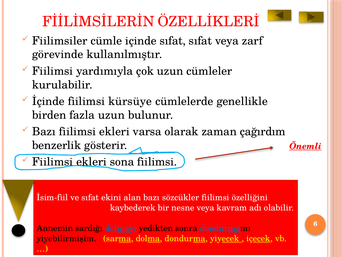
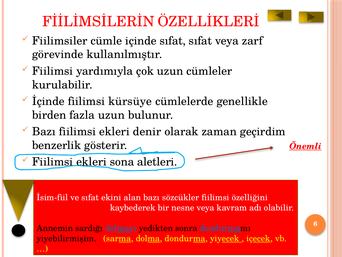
varsa: varsa -> denir
çağırdım: çağırdım -> geçirdim
sona fiilimsi: fiilimsi -> aletleri
